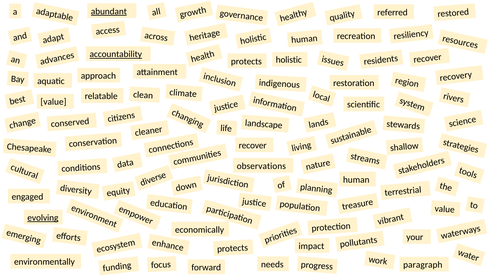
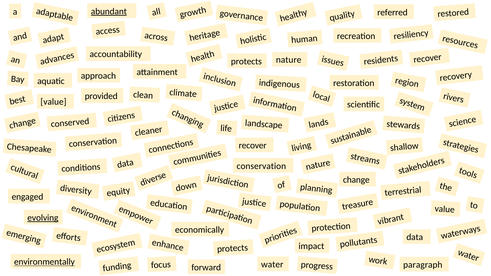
accountability underline: present -> none
holistic at (289, 60): holistic -> nature
relatable: relatable -> provided
observations at (261, 166): observations -> conservation
human at (356, 180): human -> change
your at (415, 237): your -> data
environmentally underline: none -> present
needs at (272, 265): needs -> water
